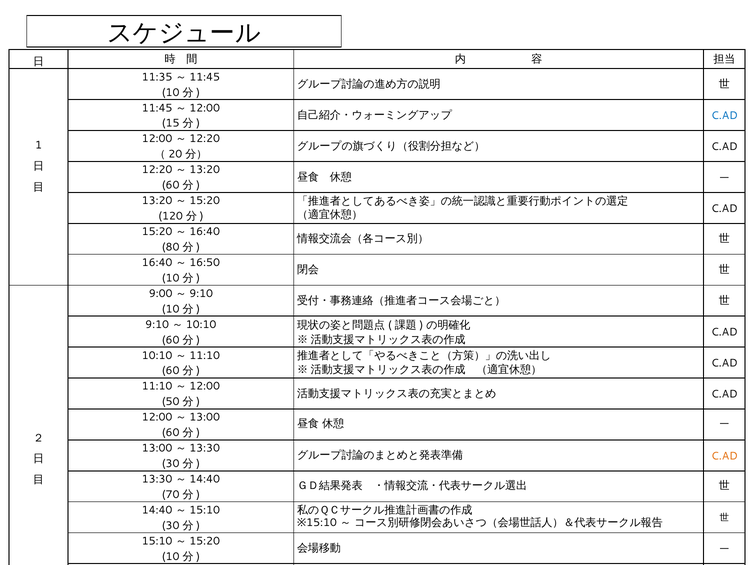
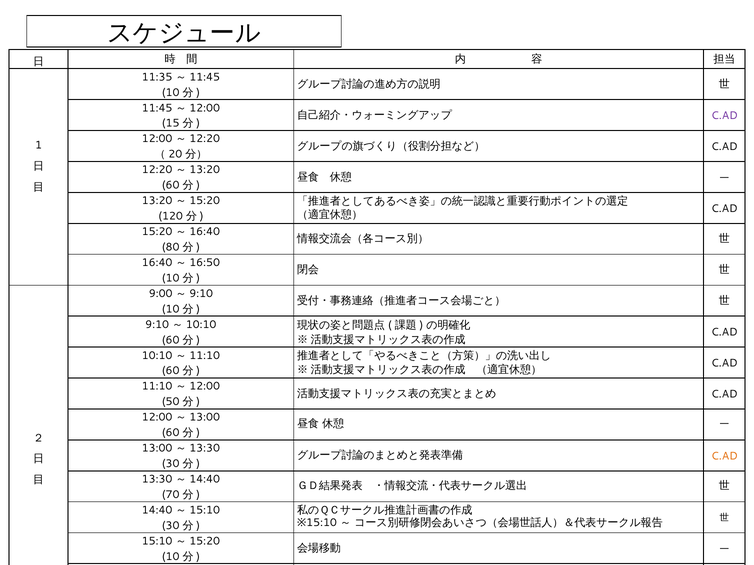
C.AD at (724, 116) colour: blue -> purple
